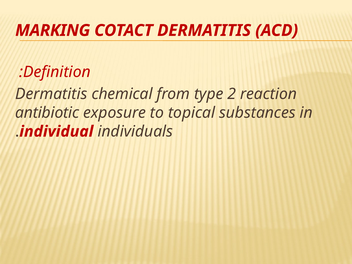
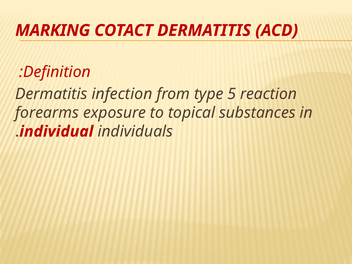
chemical: chemical -> infection
2: 2 -> 5
antibiotic: antibiotic -> forearms
